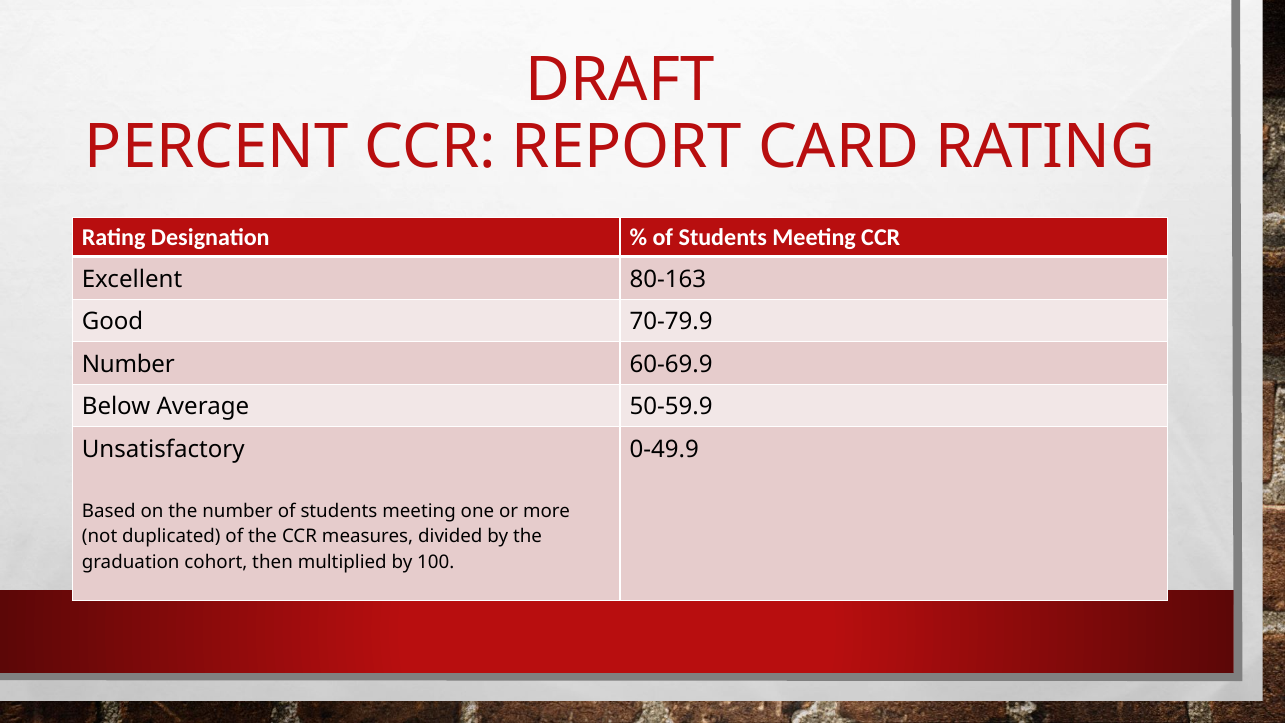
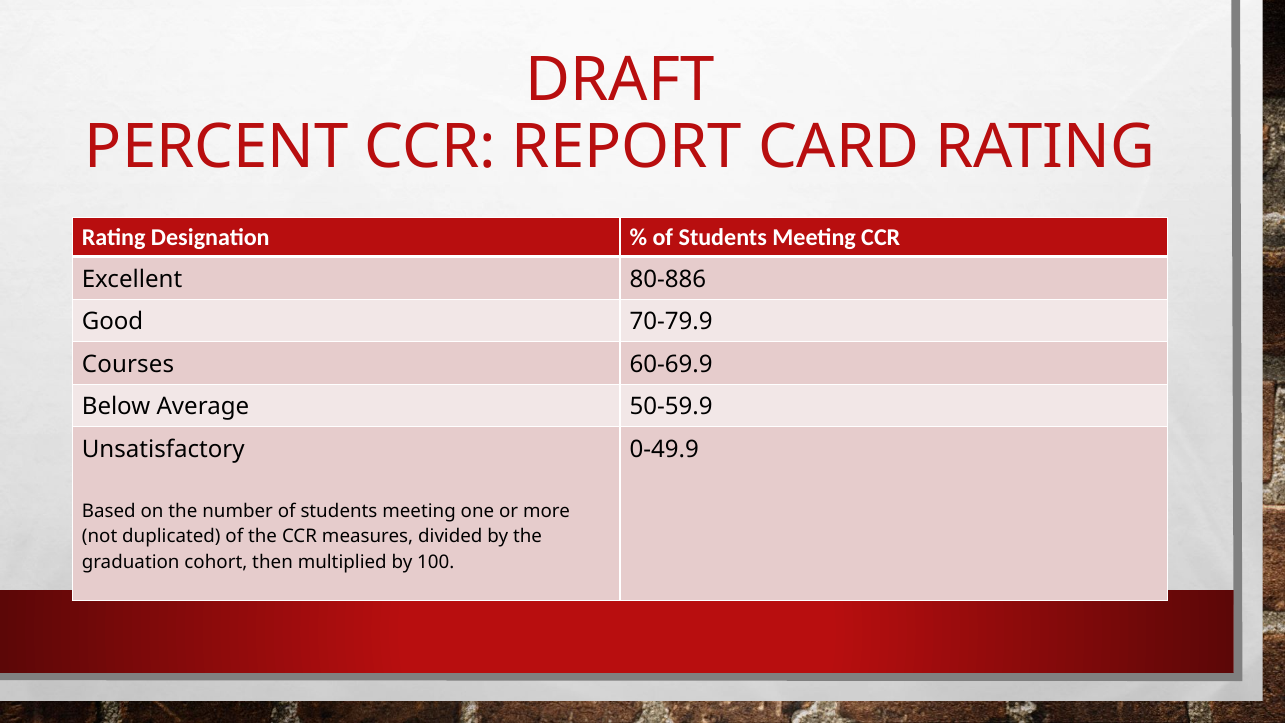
80-163: 80-163 -> 80-886
Number at (128, 364): Number -> Courses
